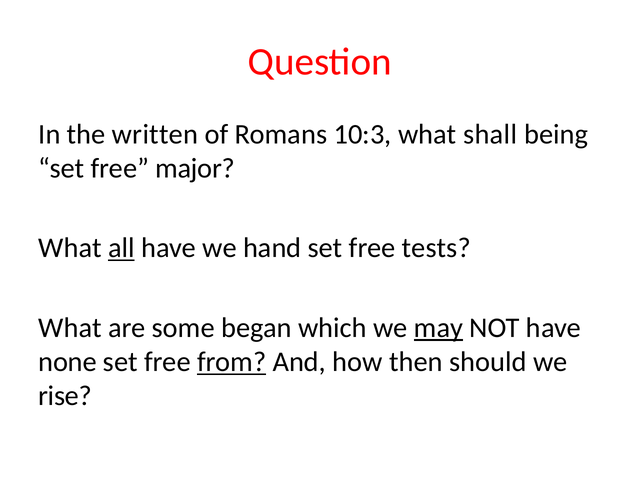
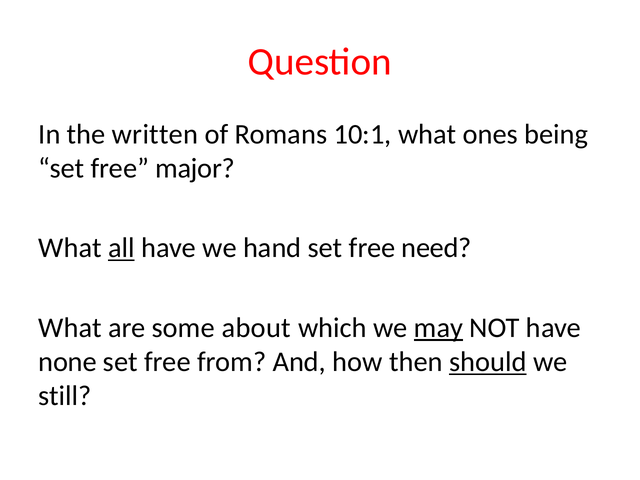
10:3: 10:3 -> 10:1
shall: shall -> ones
tests: tests -> need
began: began -> about
from underline: present -> none
should underline: none -> present
rise: rise -> still
